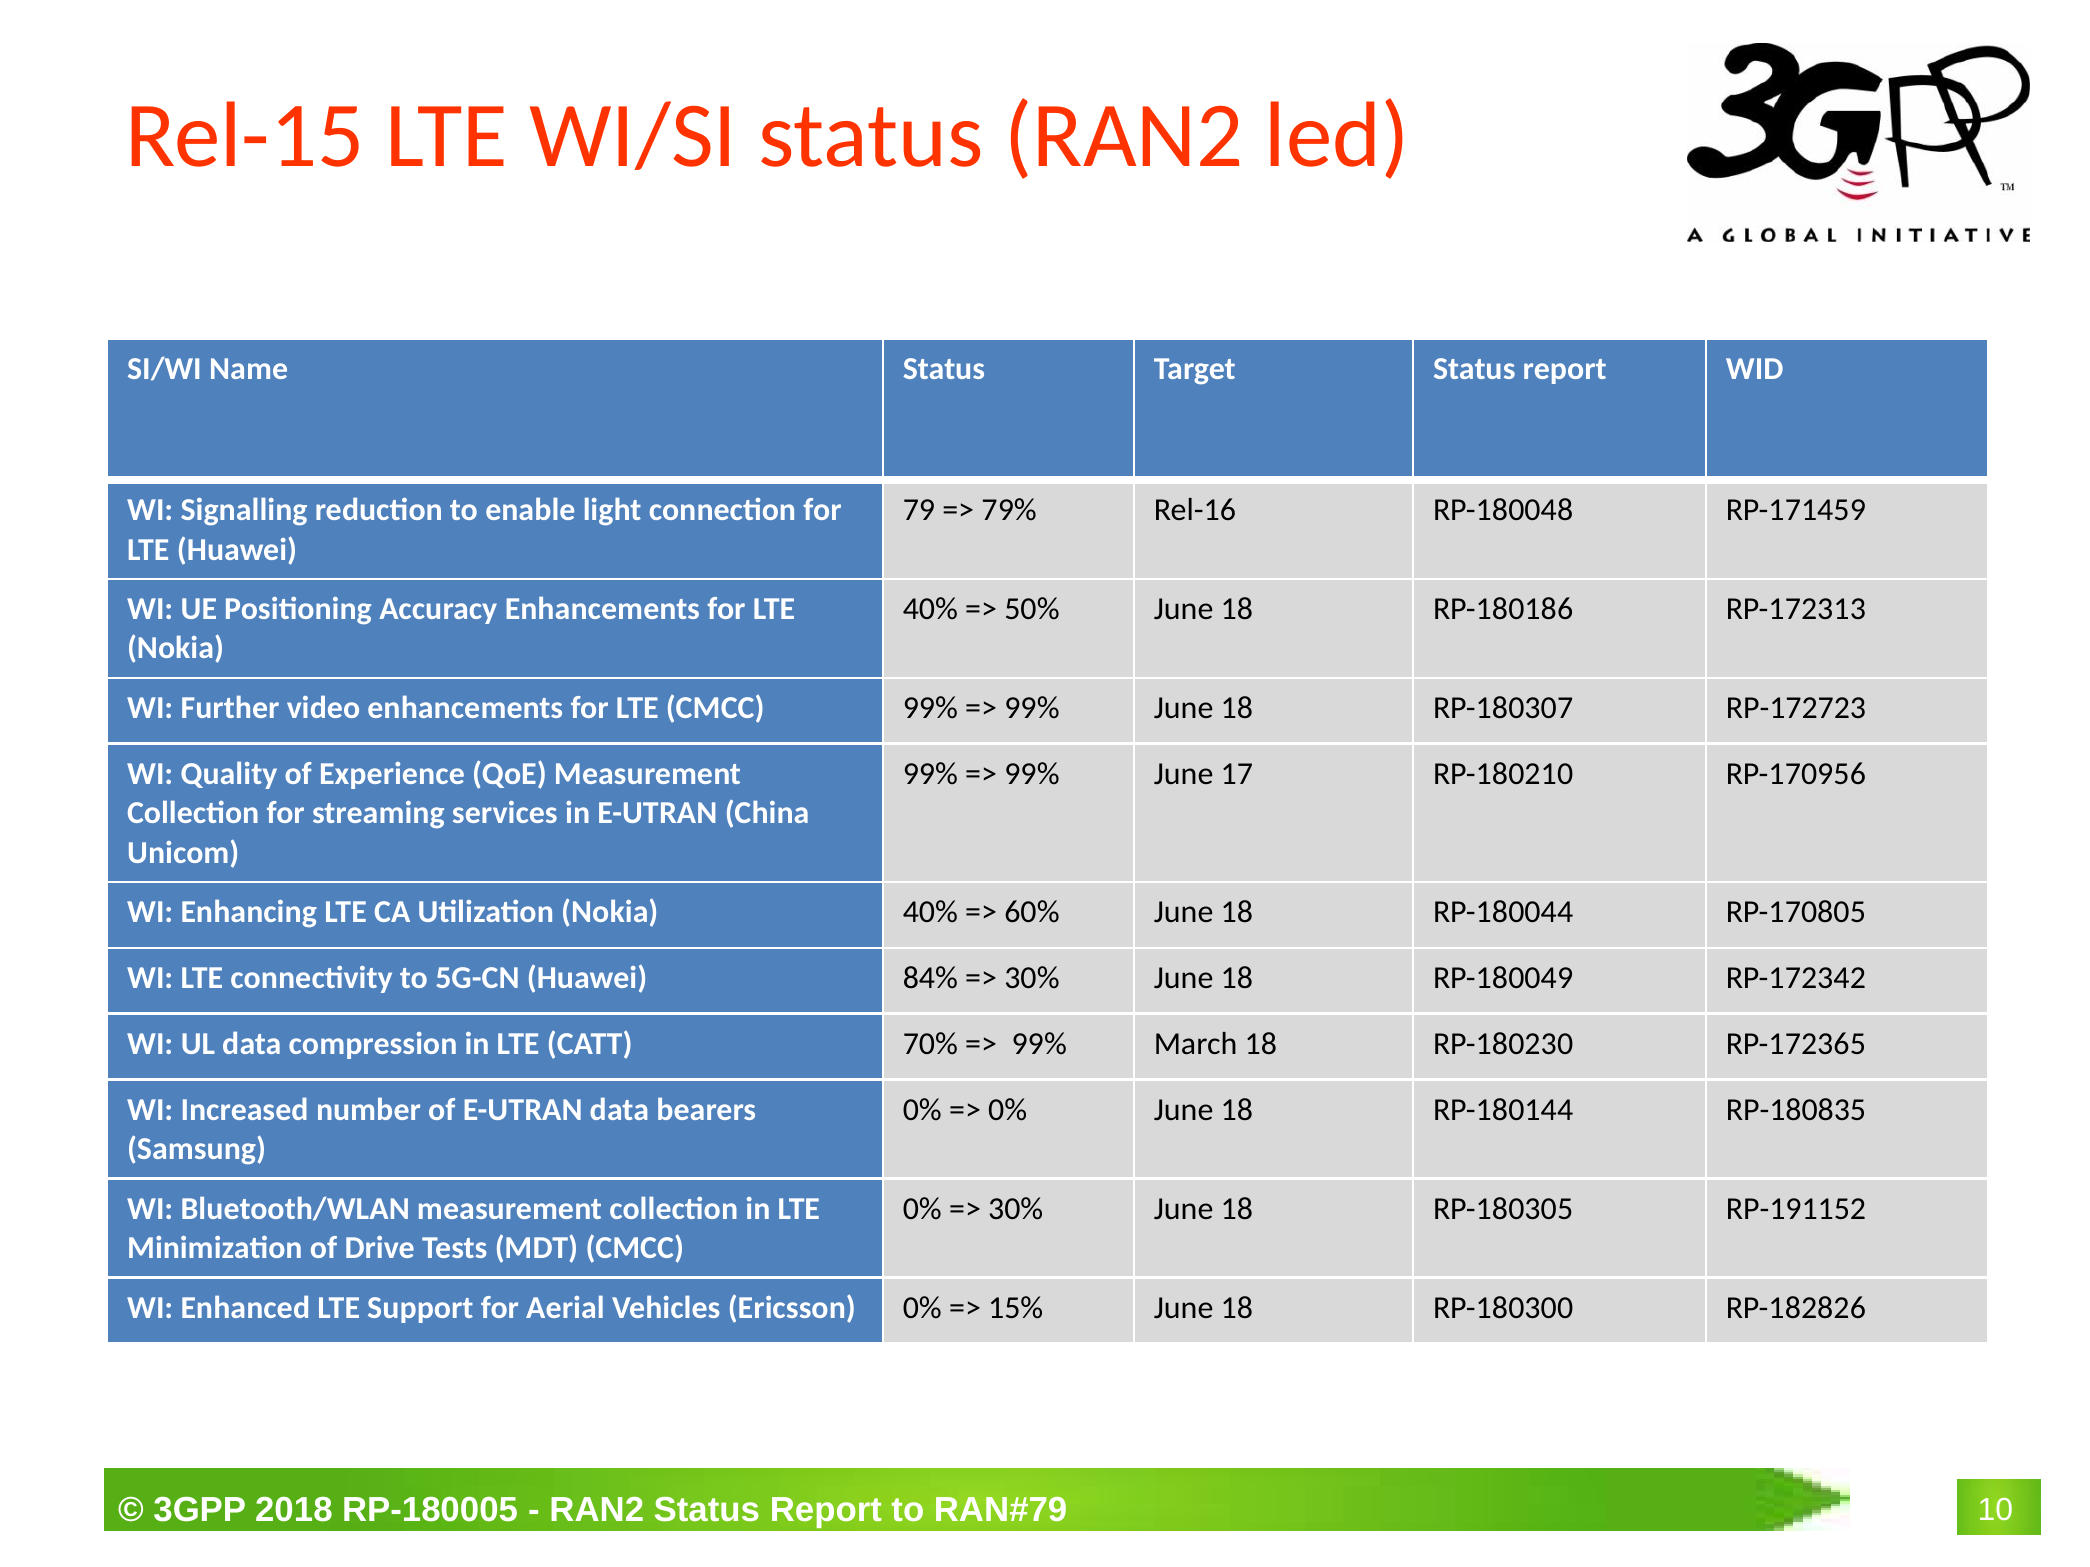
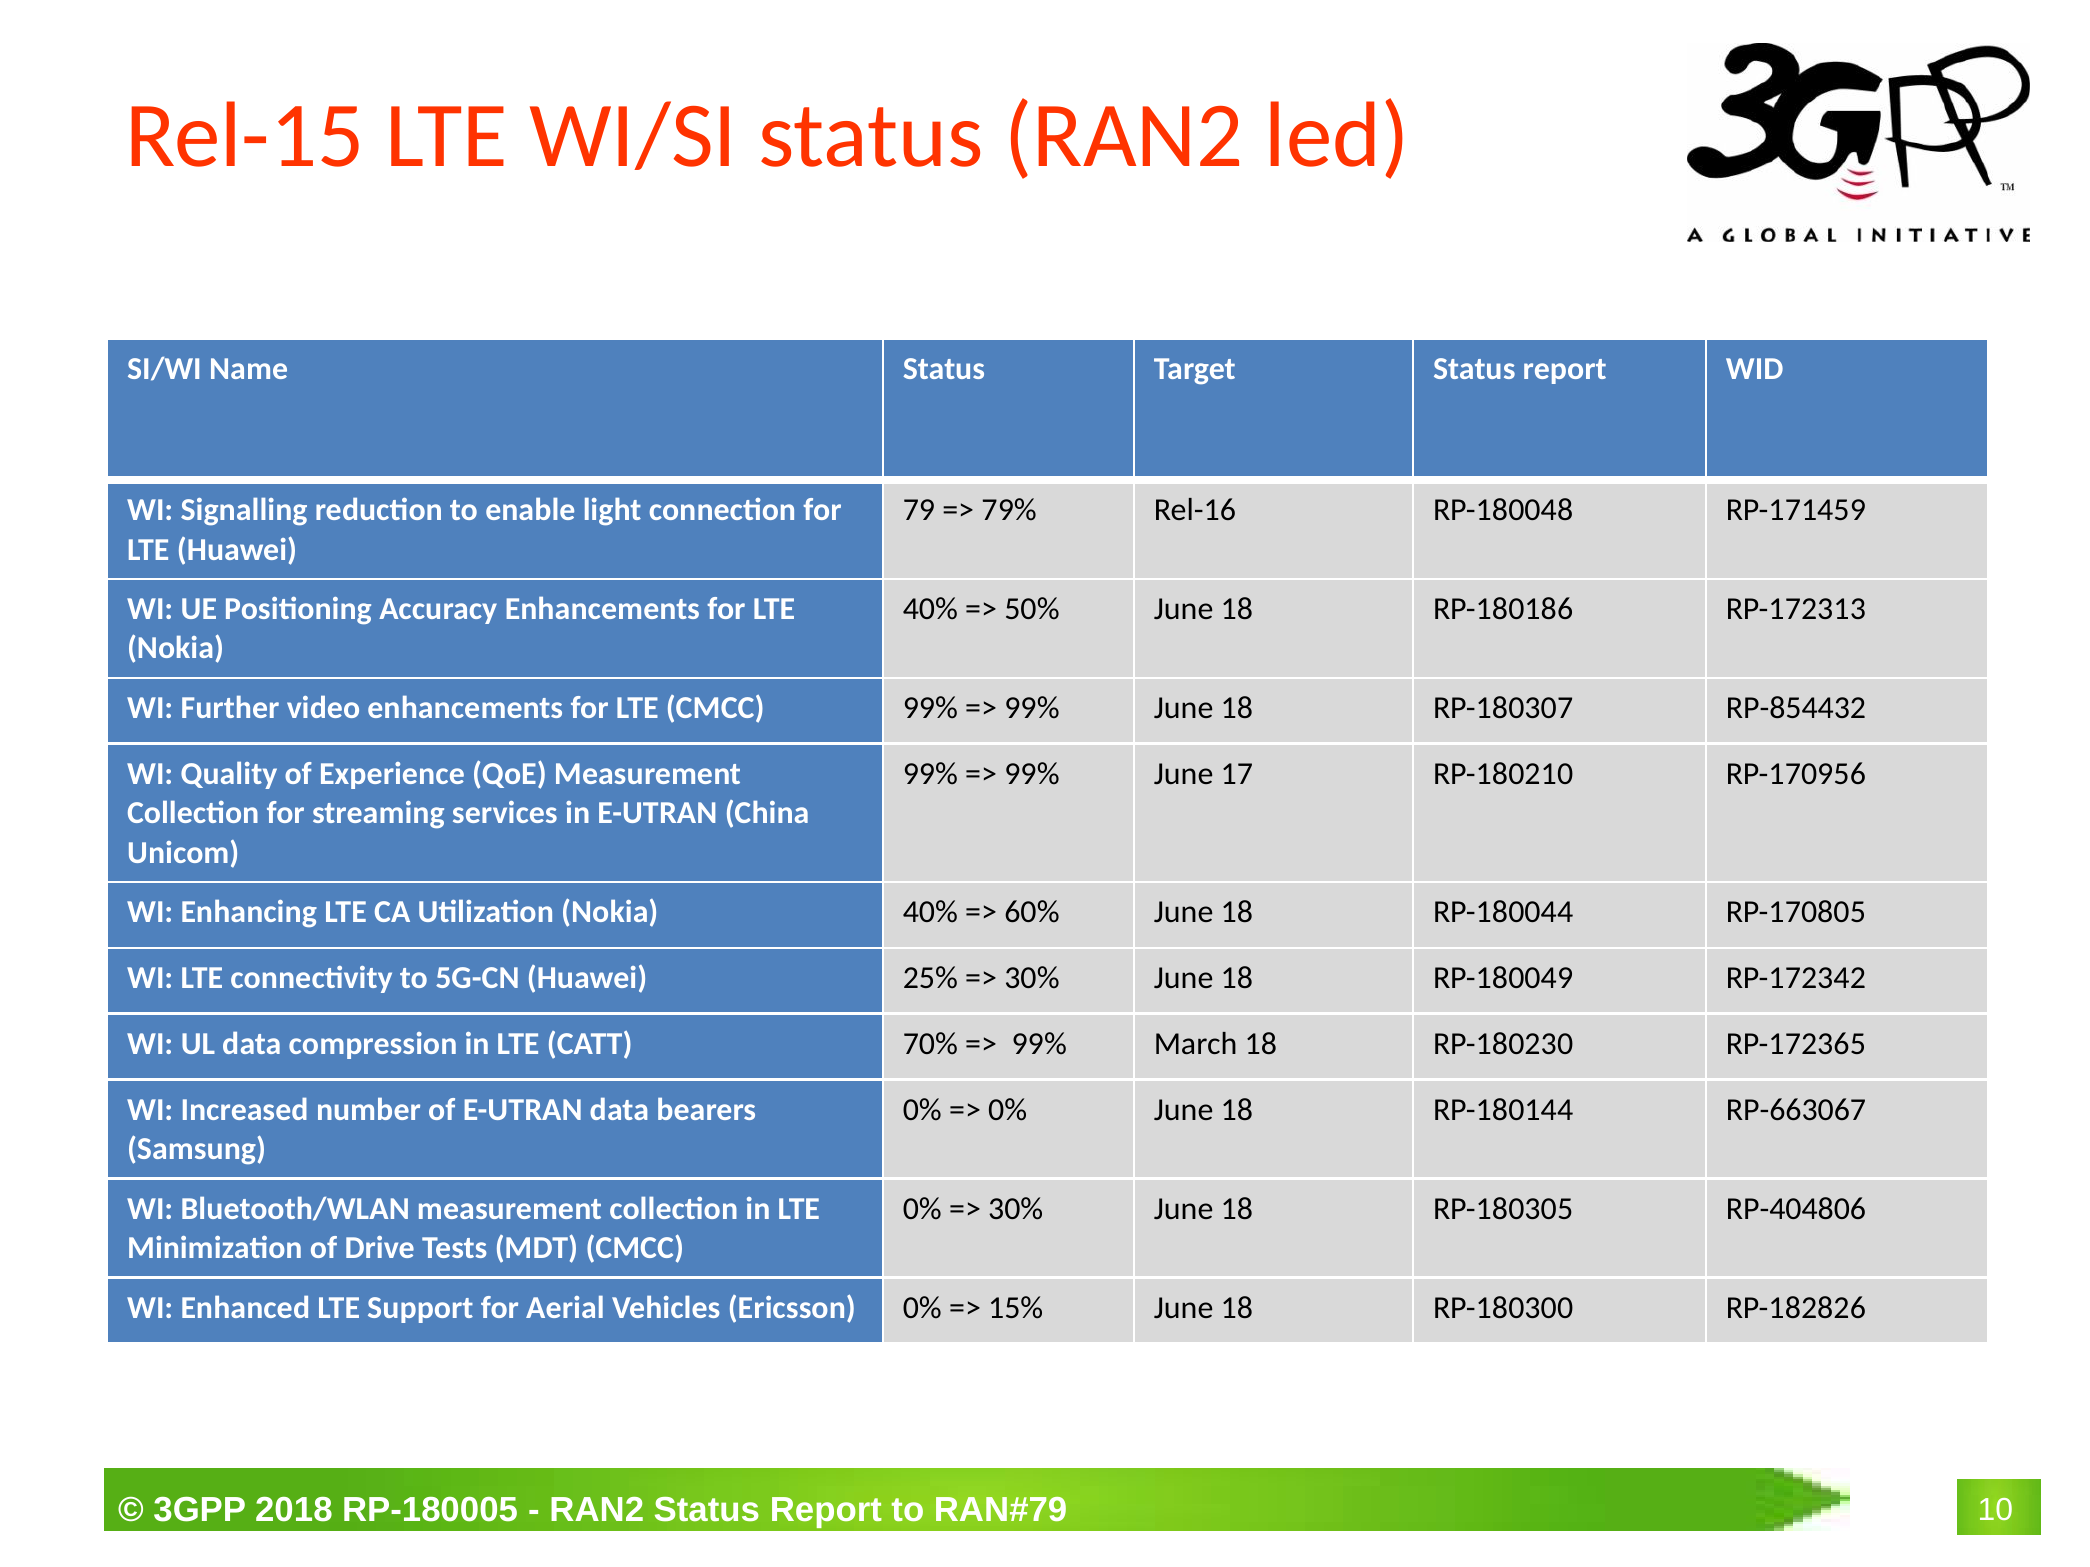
RP-172723: RP-172723 -> RP-854432
84%: 84% -> 25%
RP-180835: RP-180835 -> RP-663067
RP-191152: RP-191152 -> RP-404806
